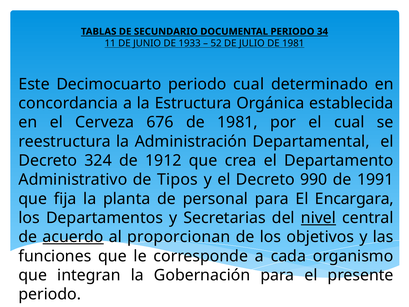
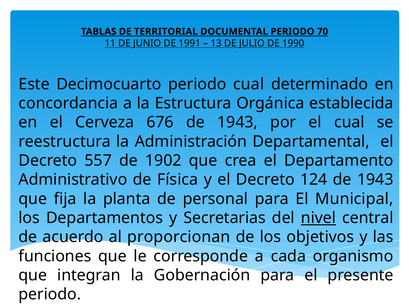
SECUNDARIO: SECUNDARIO -> TERRITORIAL
34: 34 -> 70
1933: 1933 -> 1991
52: 52 -> 13
JULIO DE 1981: 1981 -> 1990
676 de 1981: 1981 -> 1943
324: 324 -> 557
1912: 1912 -> 1902
Tipos: Tipos -> Física
990: 990 -> 124
1991 at (375, 180): 1991 -> 1943
Encargara: Encargara -> Municipal
acuerdo underline: present -> none
